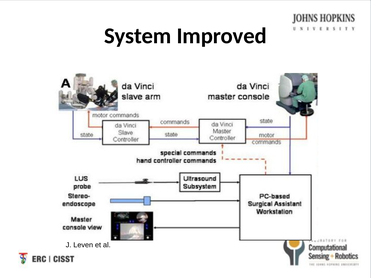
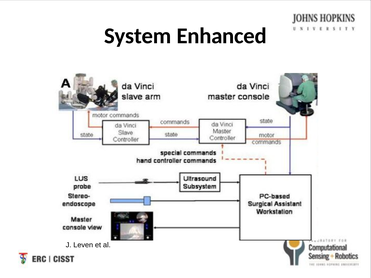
Improved: Improved -> Enhanced
